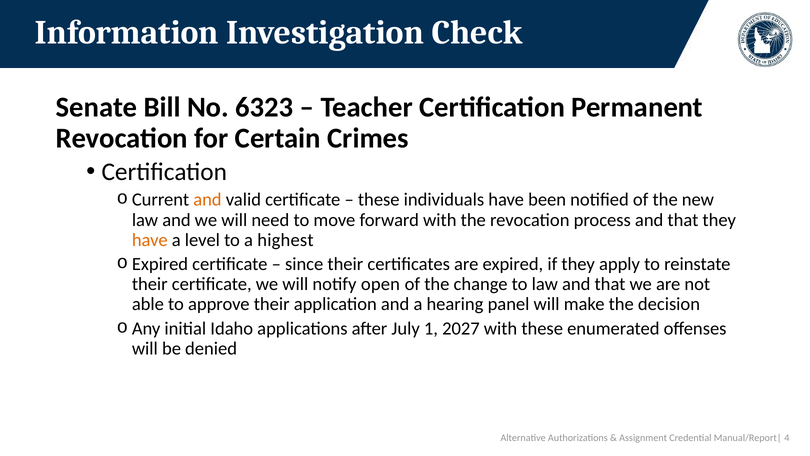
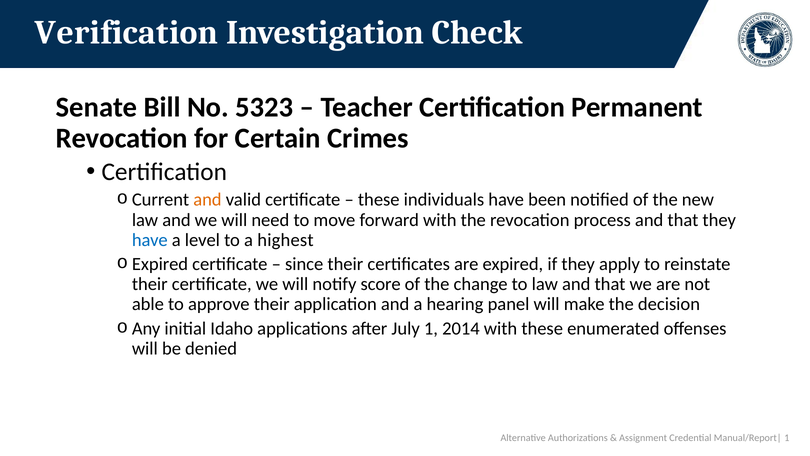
Information: Information -> Verification
6323: 6323 -> 5323
have at (150, 240) colour: orange -> blue
open: open -> score
2027: 2027 -> 2014
4 at (787, 438): 4 -> 1
